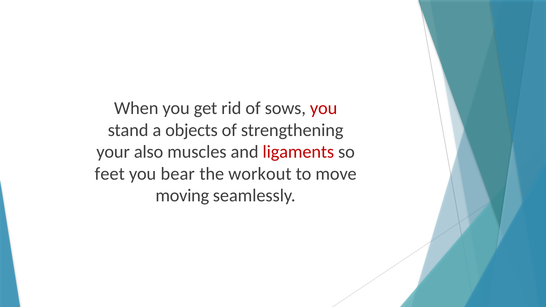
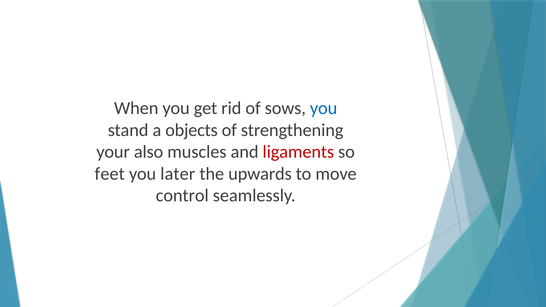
you at (324, 108) colour: red -> blue
bear: bear -> later
workout: workout -> upwards
moving: moving -> control
